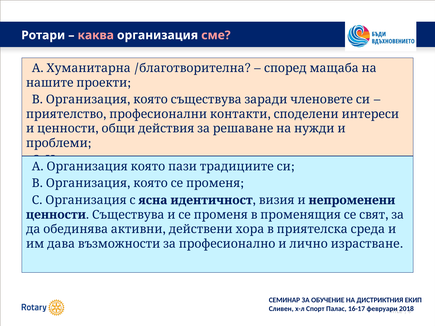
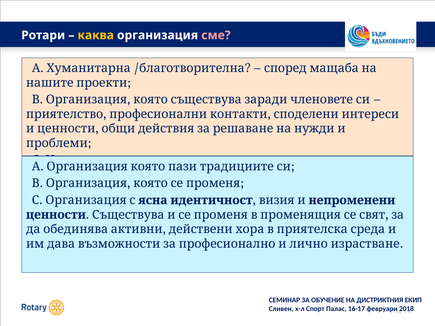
каква colour: pink -> yellow
